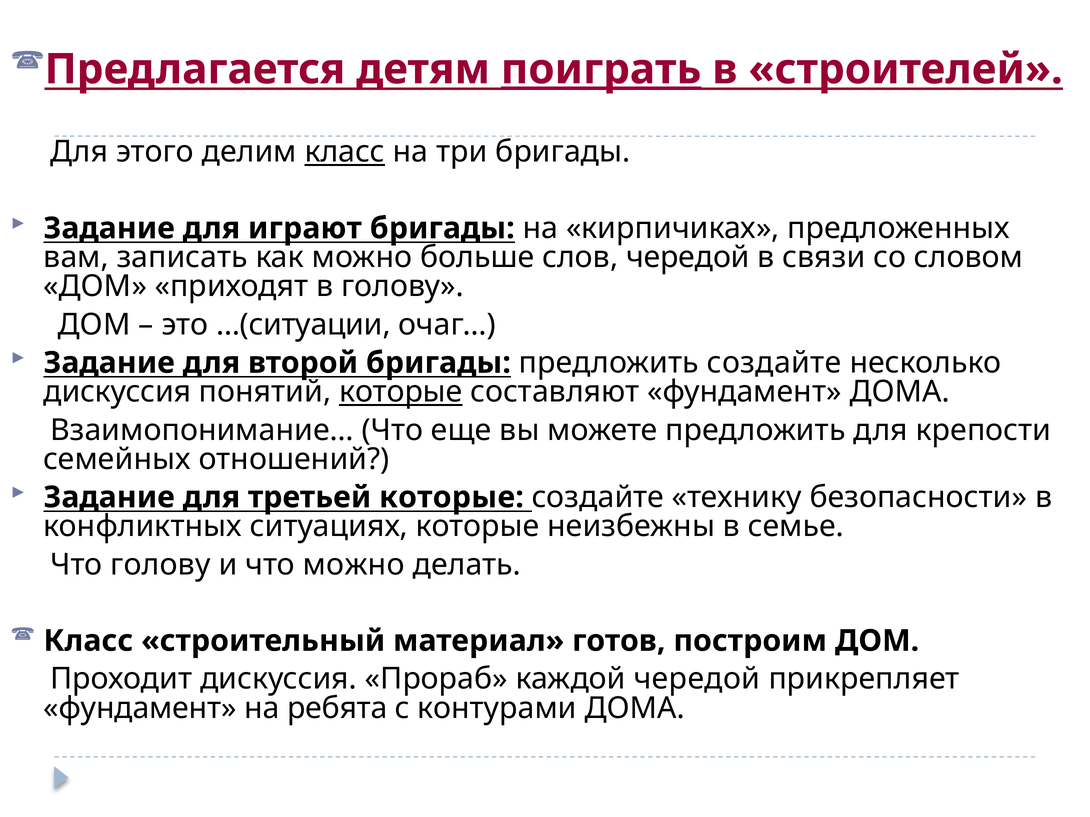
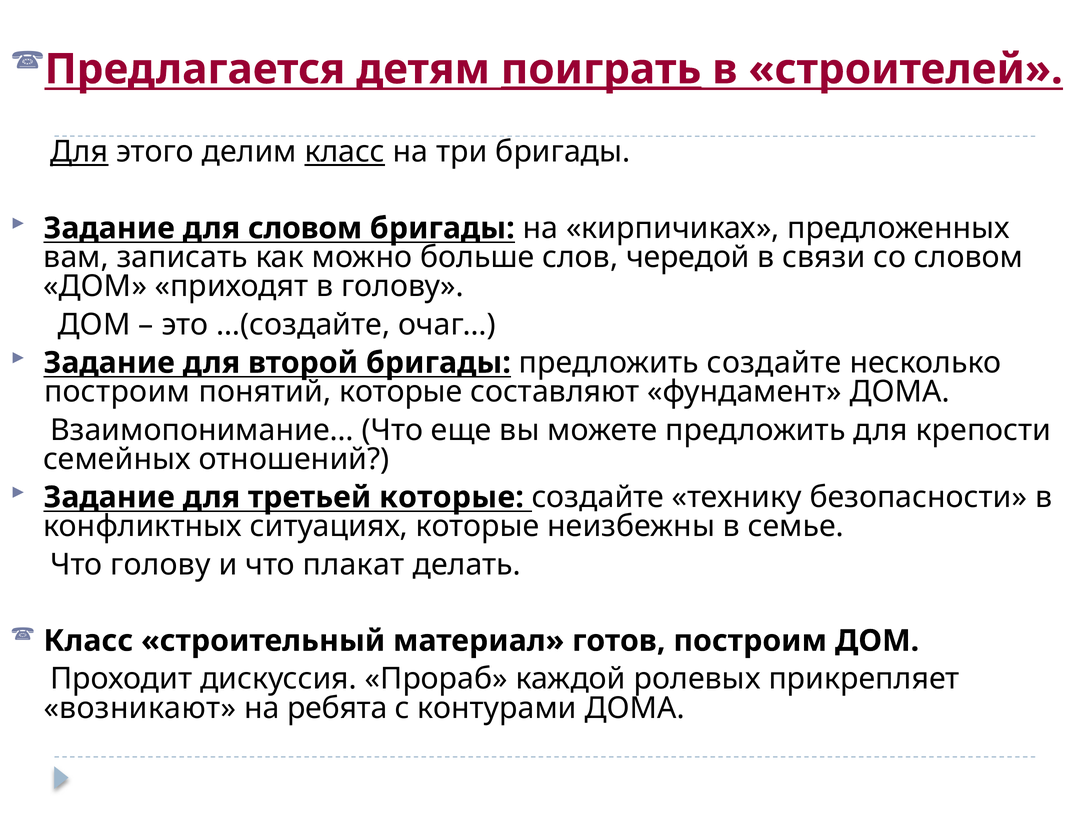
Для at (79, 152) underline: none -> present
для играют: играют -> словом
…(ситуации: …(ситуации -> …(создайте
дискуссия at (117, 392): дискуссия -> построим
которые at (401, 392) underline: present -> none
что можно: можно -> плакат
каждой чередой: чередой -> ролевых
фундамент at (140, 709): фундамент -> возникают
